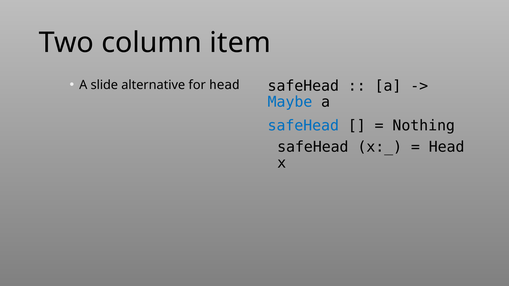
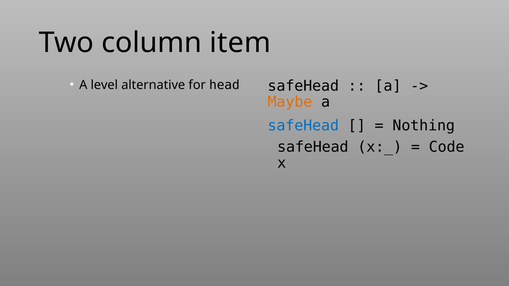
slide: slide -> level
Maybe colour: blue -> orange
Head at (447, 147): Head -> Code
